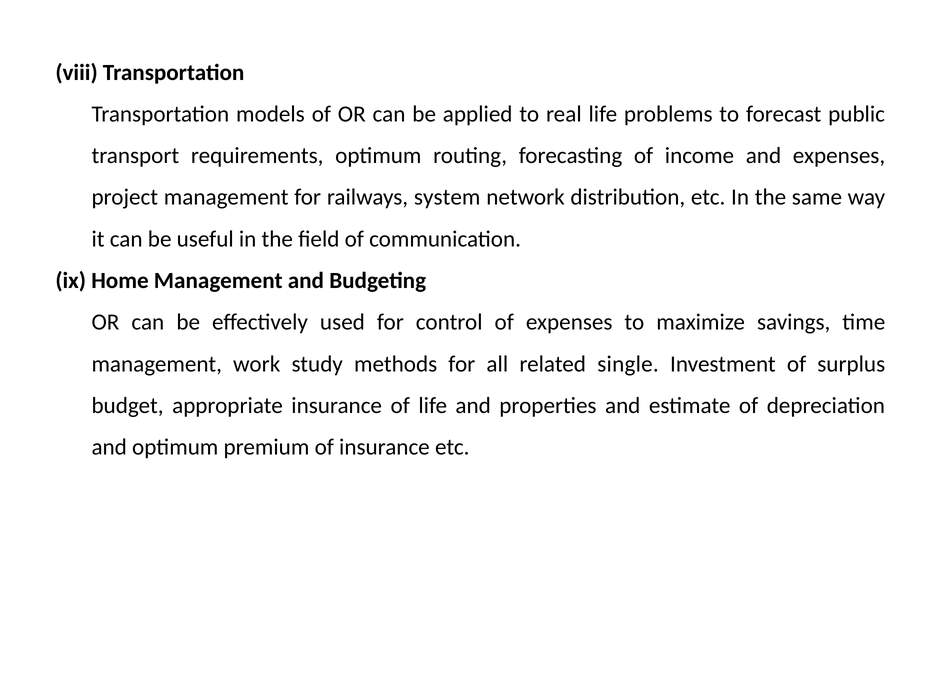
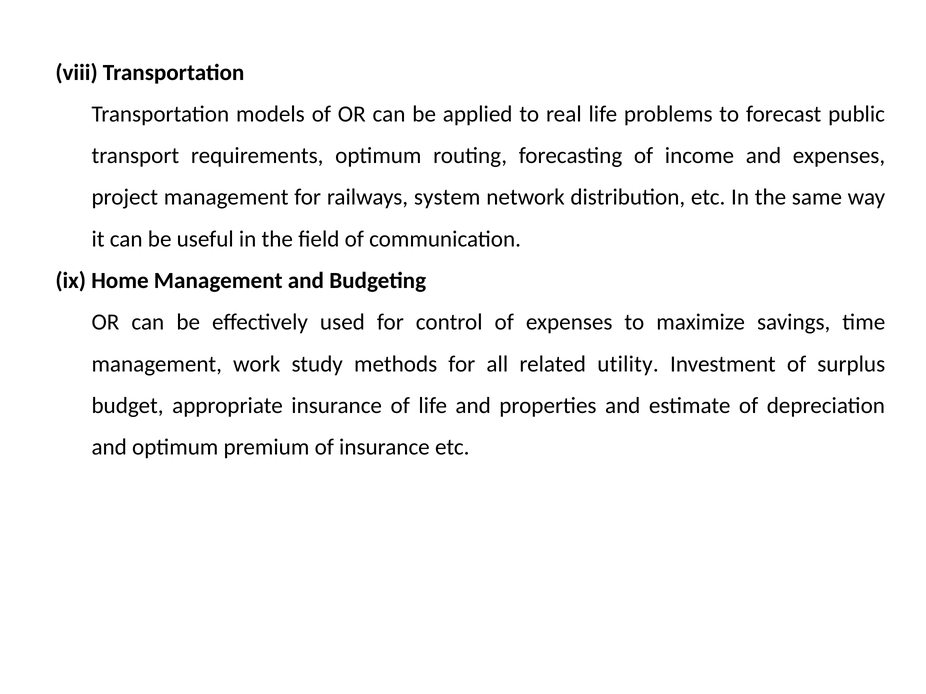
single: single -> utility
